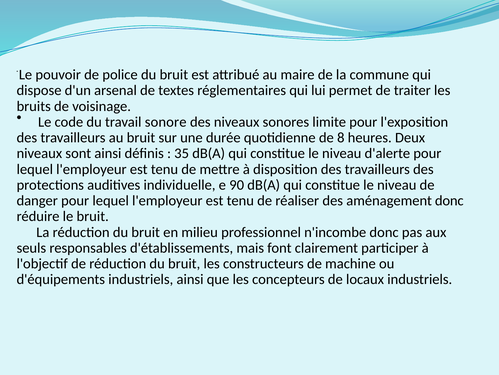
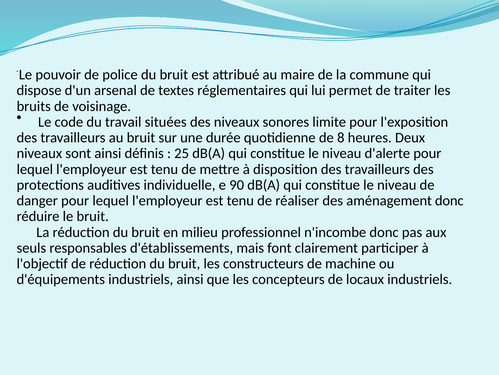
sonore: sonore -> situées
35: 35 -> 25
